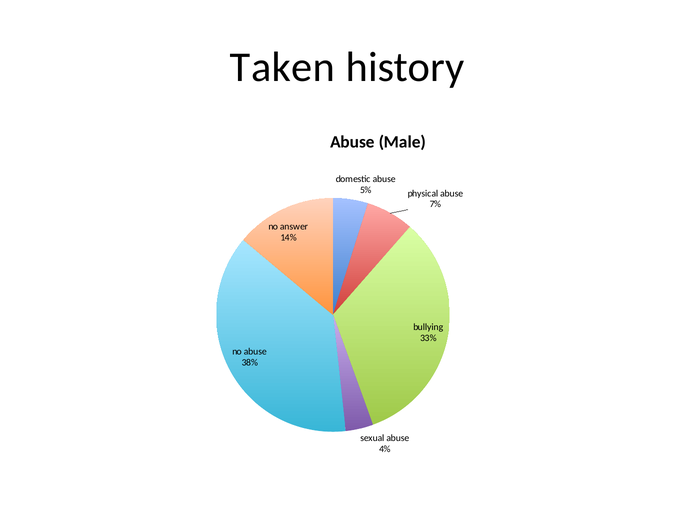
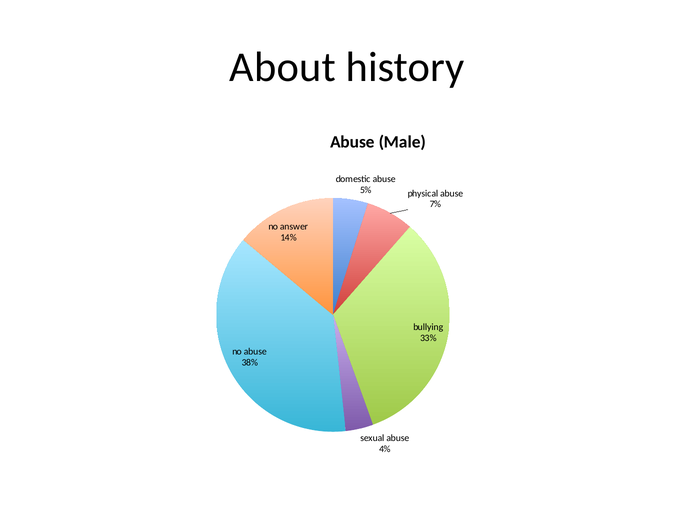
Taken: Taken -> About
